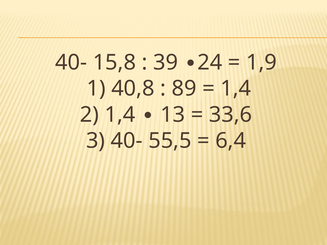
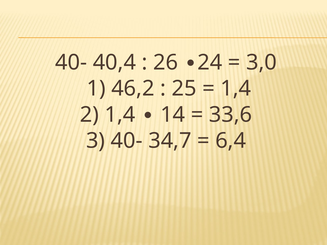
15,8: 15,8 -> 40,4
39: 39 -> 26
1,9: 1,9 -> 3,0
40,8: 40,8 -> 46,2
89: 89 -> 25
13: 13 -> 14
55,5: 55,5 -> 34,7
